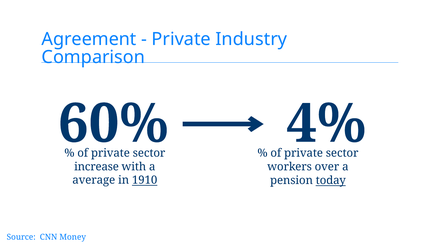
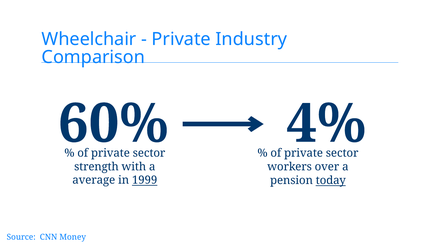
Agreement: Agreement -> Wheelchair
increase: increase -> strength
1910: 1910 -> 1999
